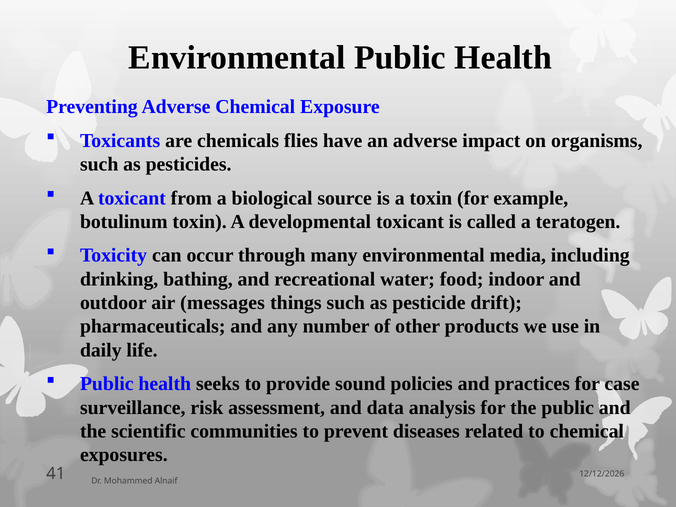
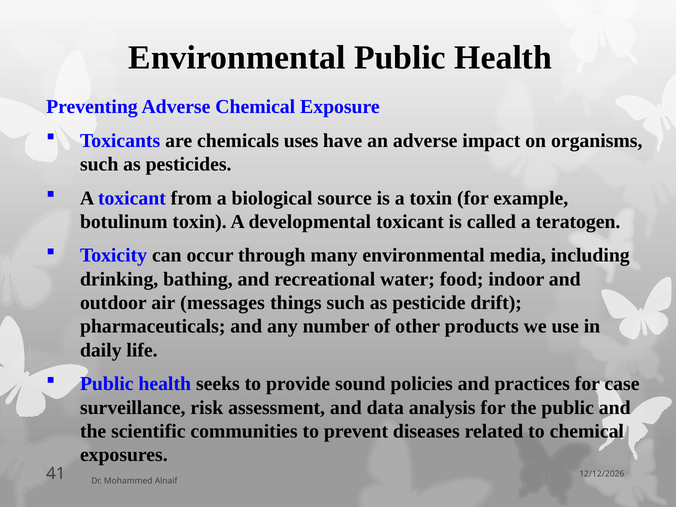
flies: flies -> uses
